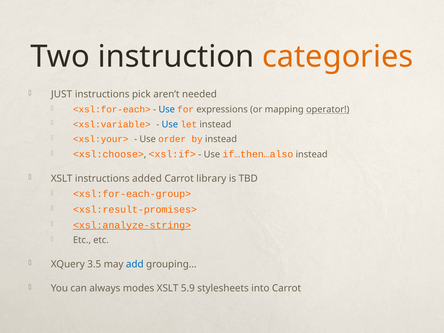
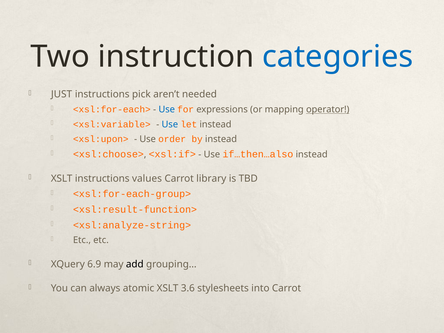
categories colour: orange -> blue
<xsl:your>: <xsl:your> -> <xsl:upon>
added: added -> values
<xsl:result-promises>: <xsl:result-promises> -> <xsl:result-function>
<xsl:analyze-string> underline: present -> none
3.5: 3.5 -> 6.9
add colour: blue -> black
modes: modes -> atomic
5.9: 5.9 -> 3.6
